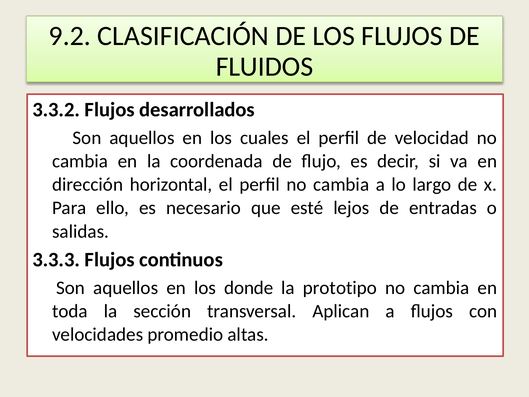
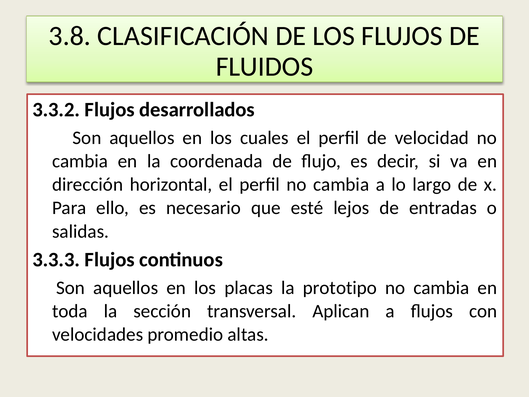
9.2: 9.2 -> 3.8
donde: donde -> placas
